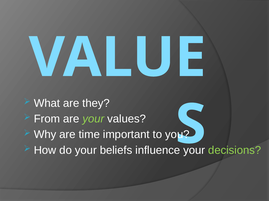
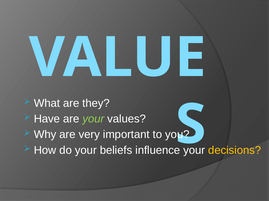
From: From -> Have
time: time -> very
decisions colour: light green -> yellow
